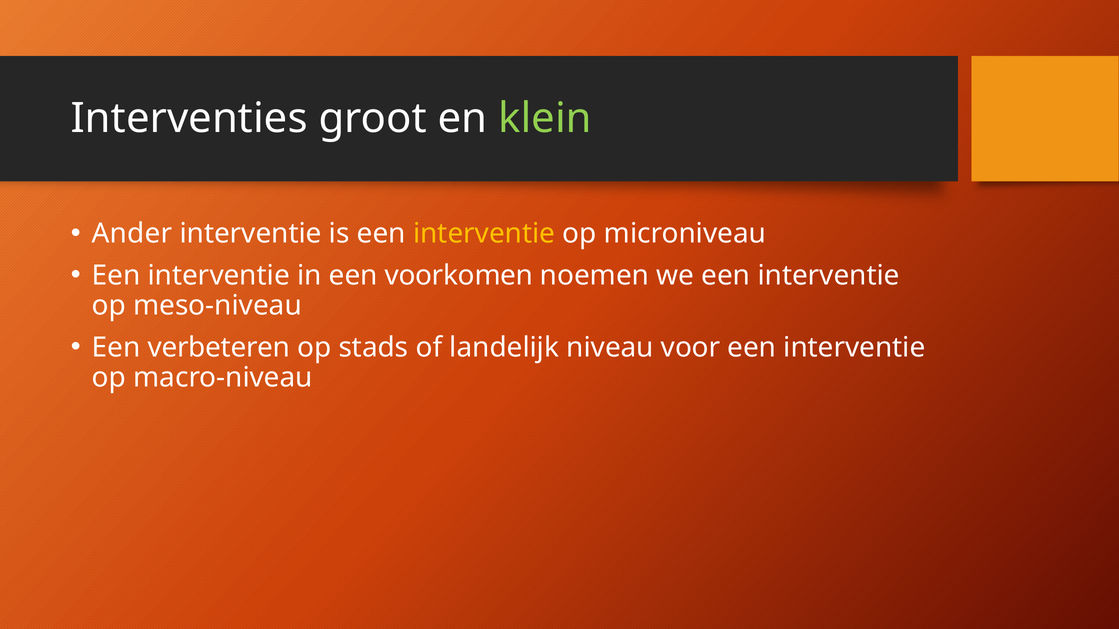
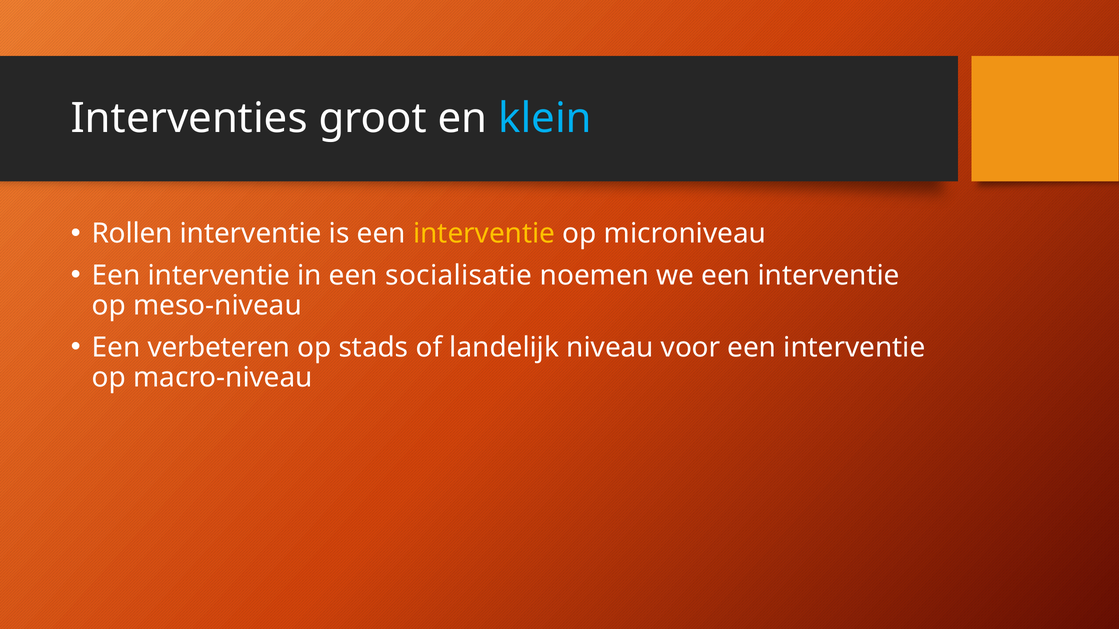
klein colour: light green -> light blue
Ander: Ander -> Rollen
voorkomen: voorkomen -> socialisatie
